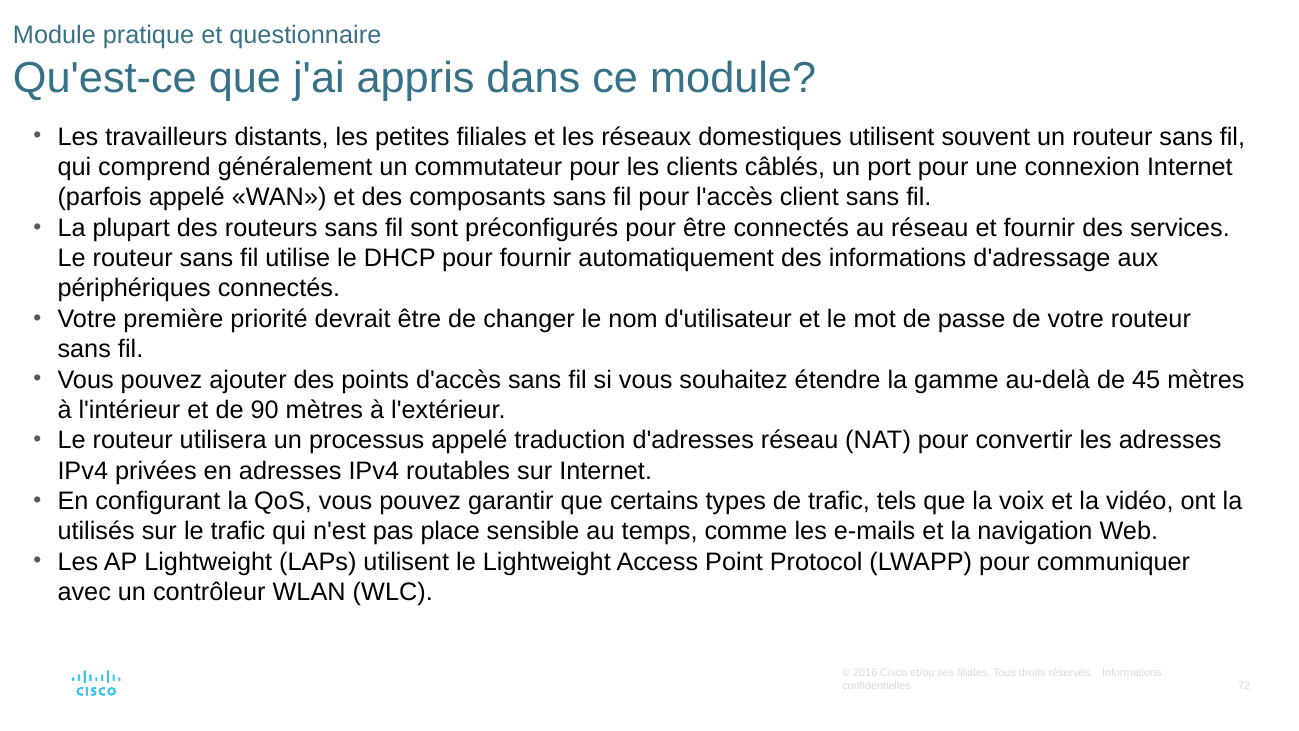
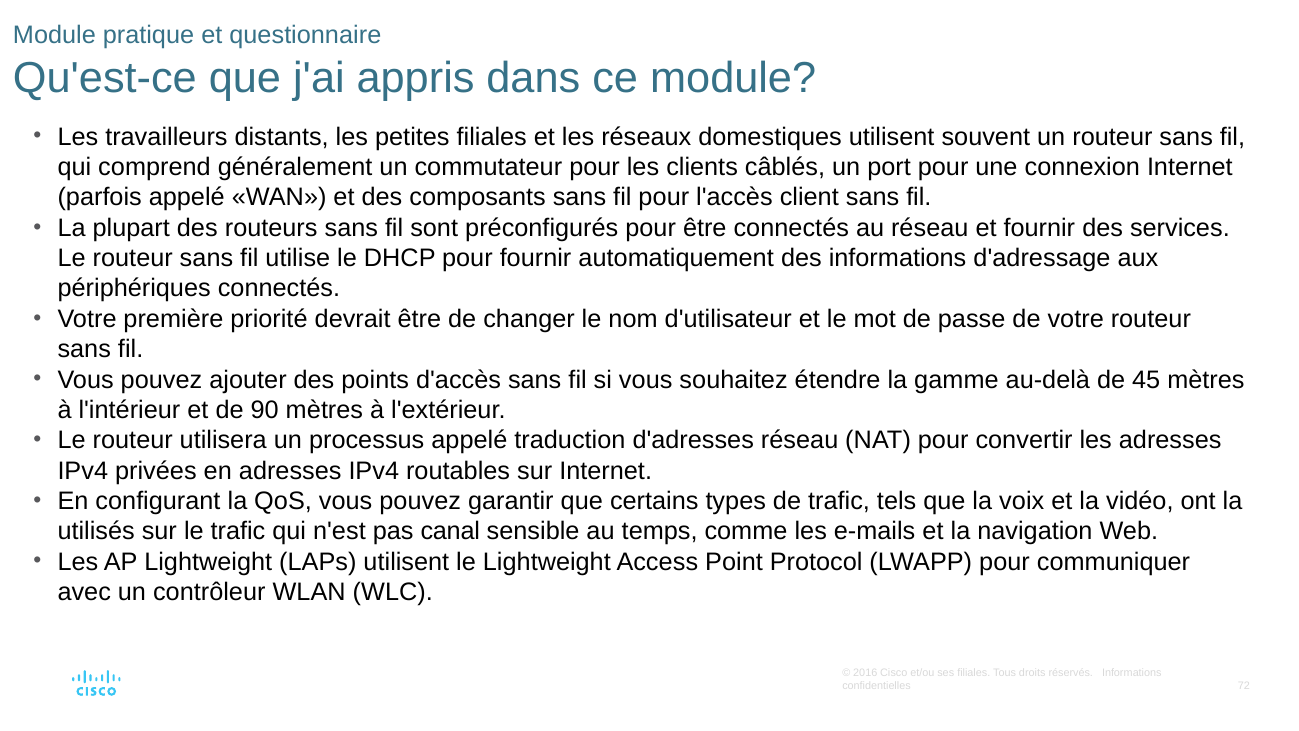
place: place -> canal
